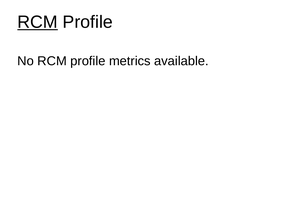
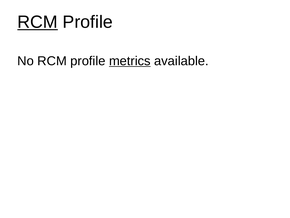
metrics underline: none -> present
